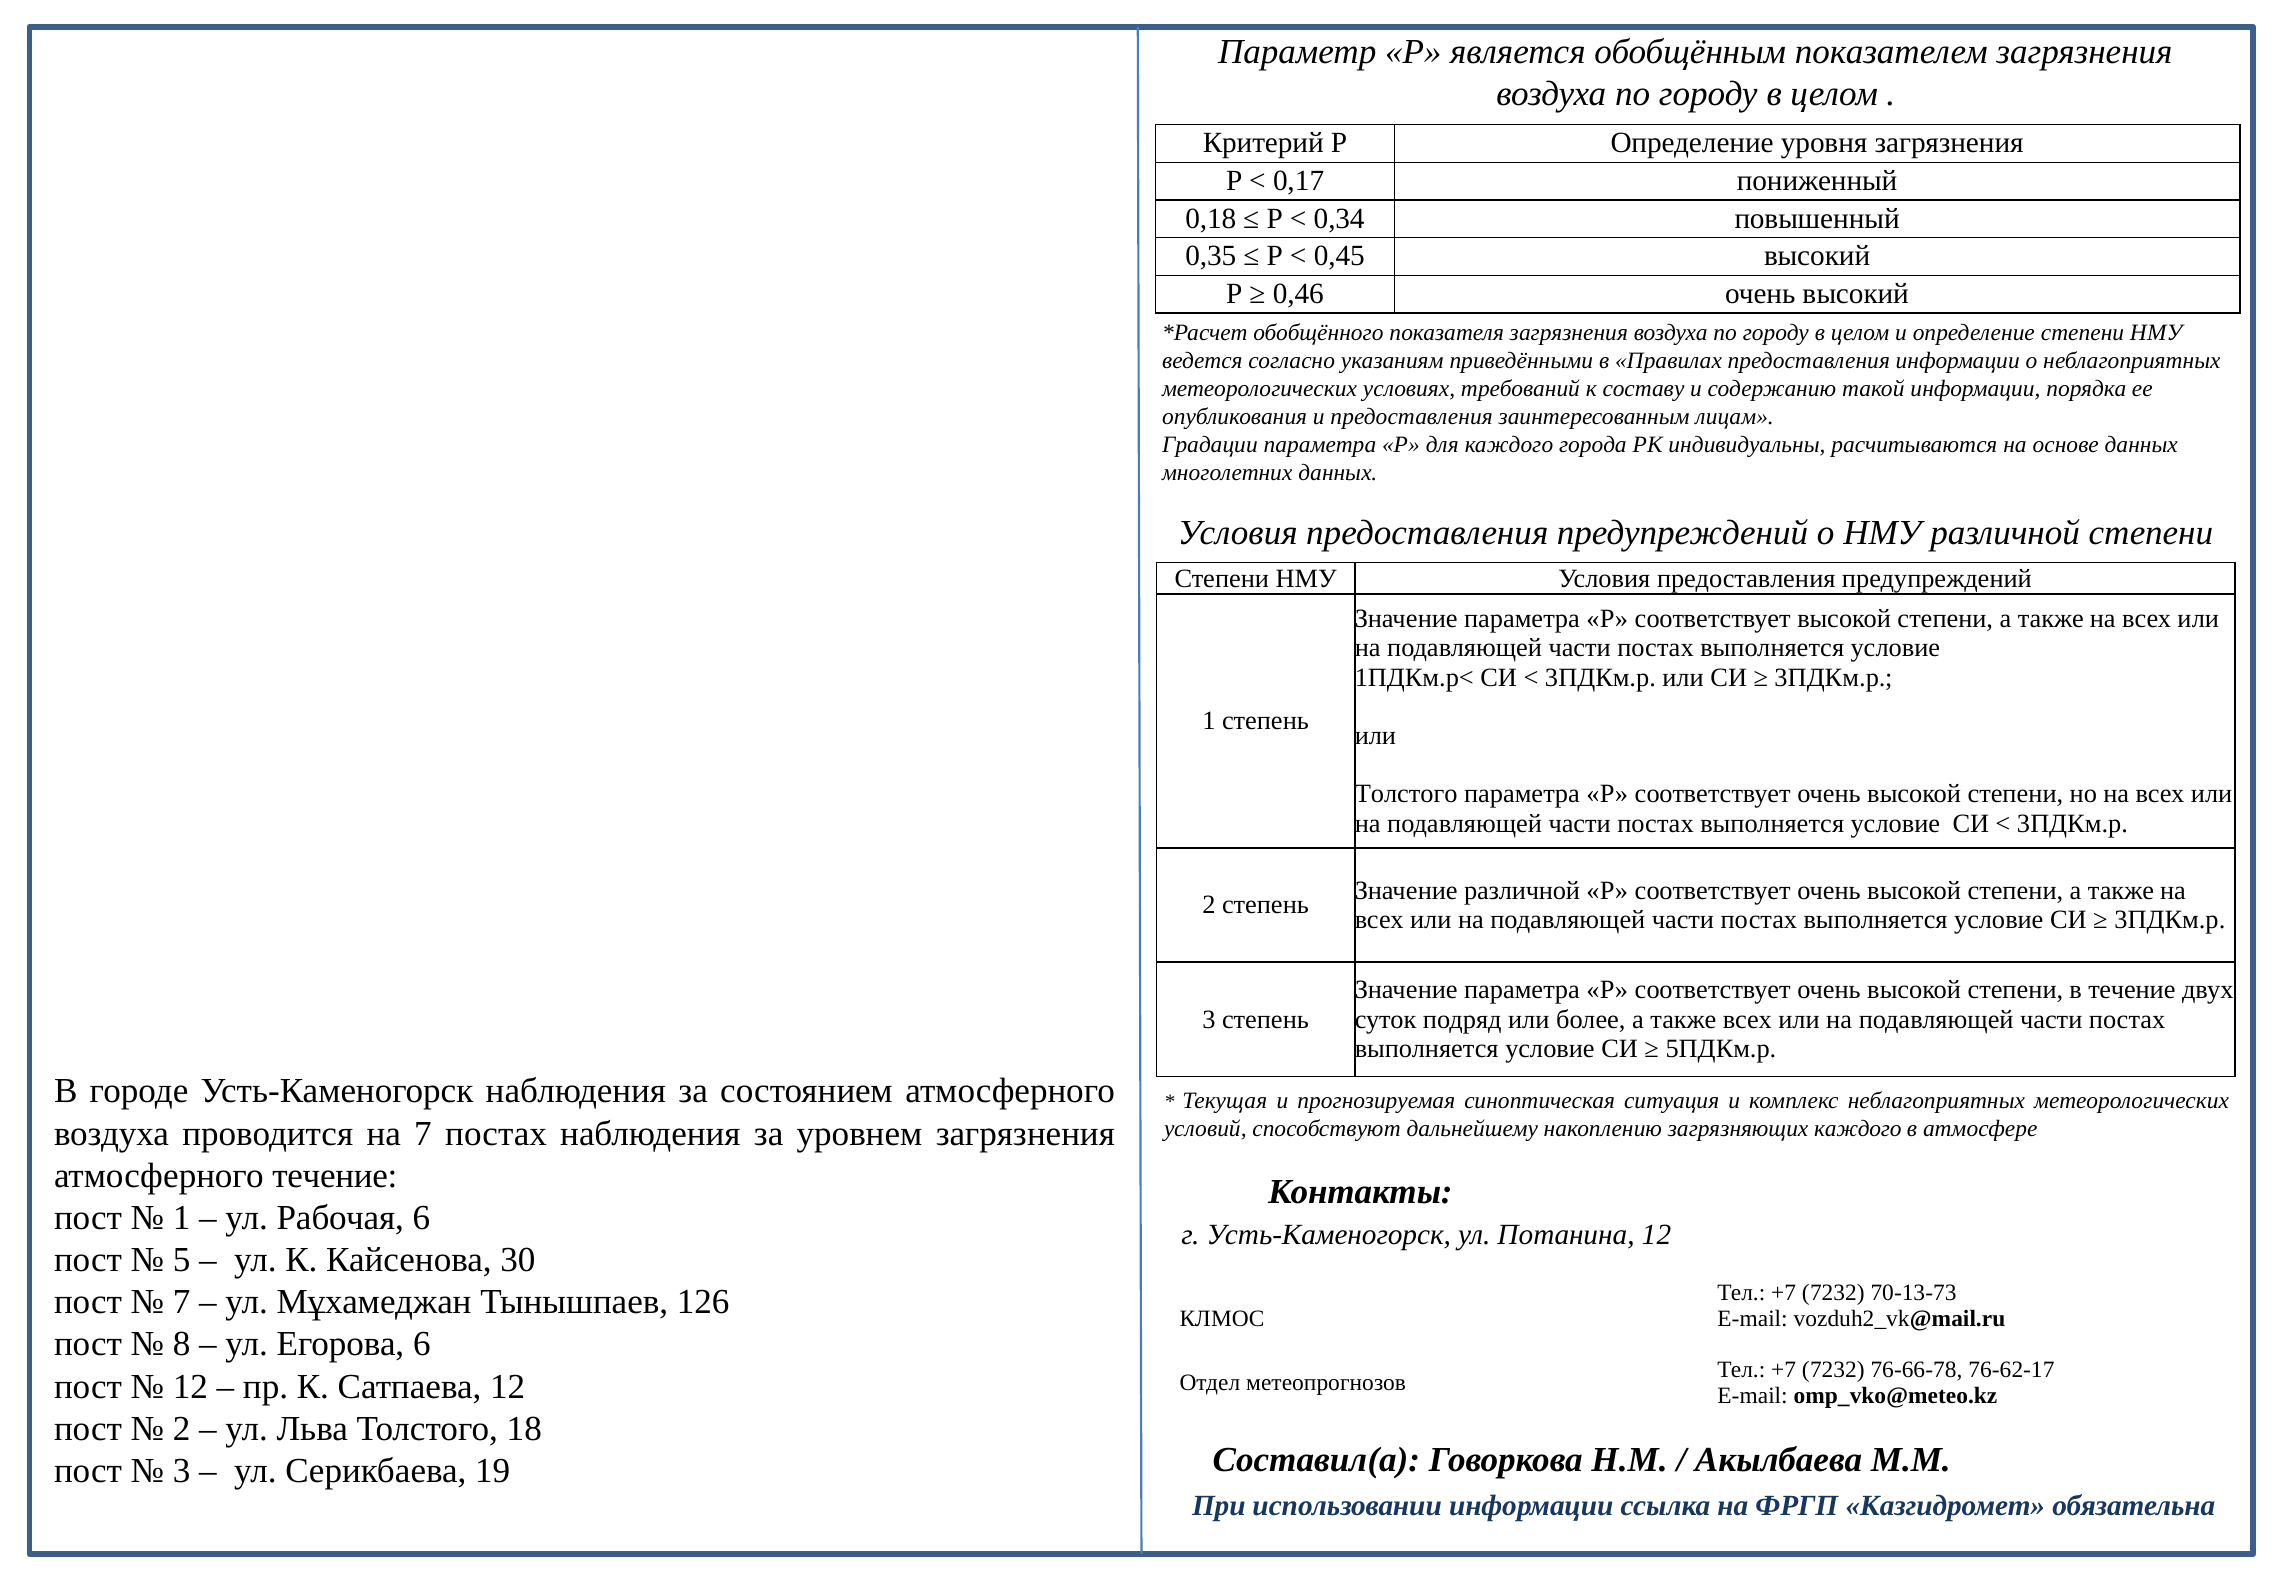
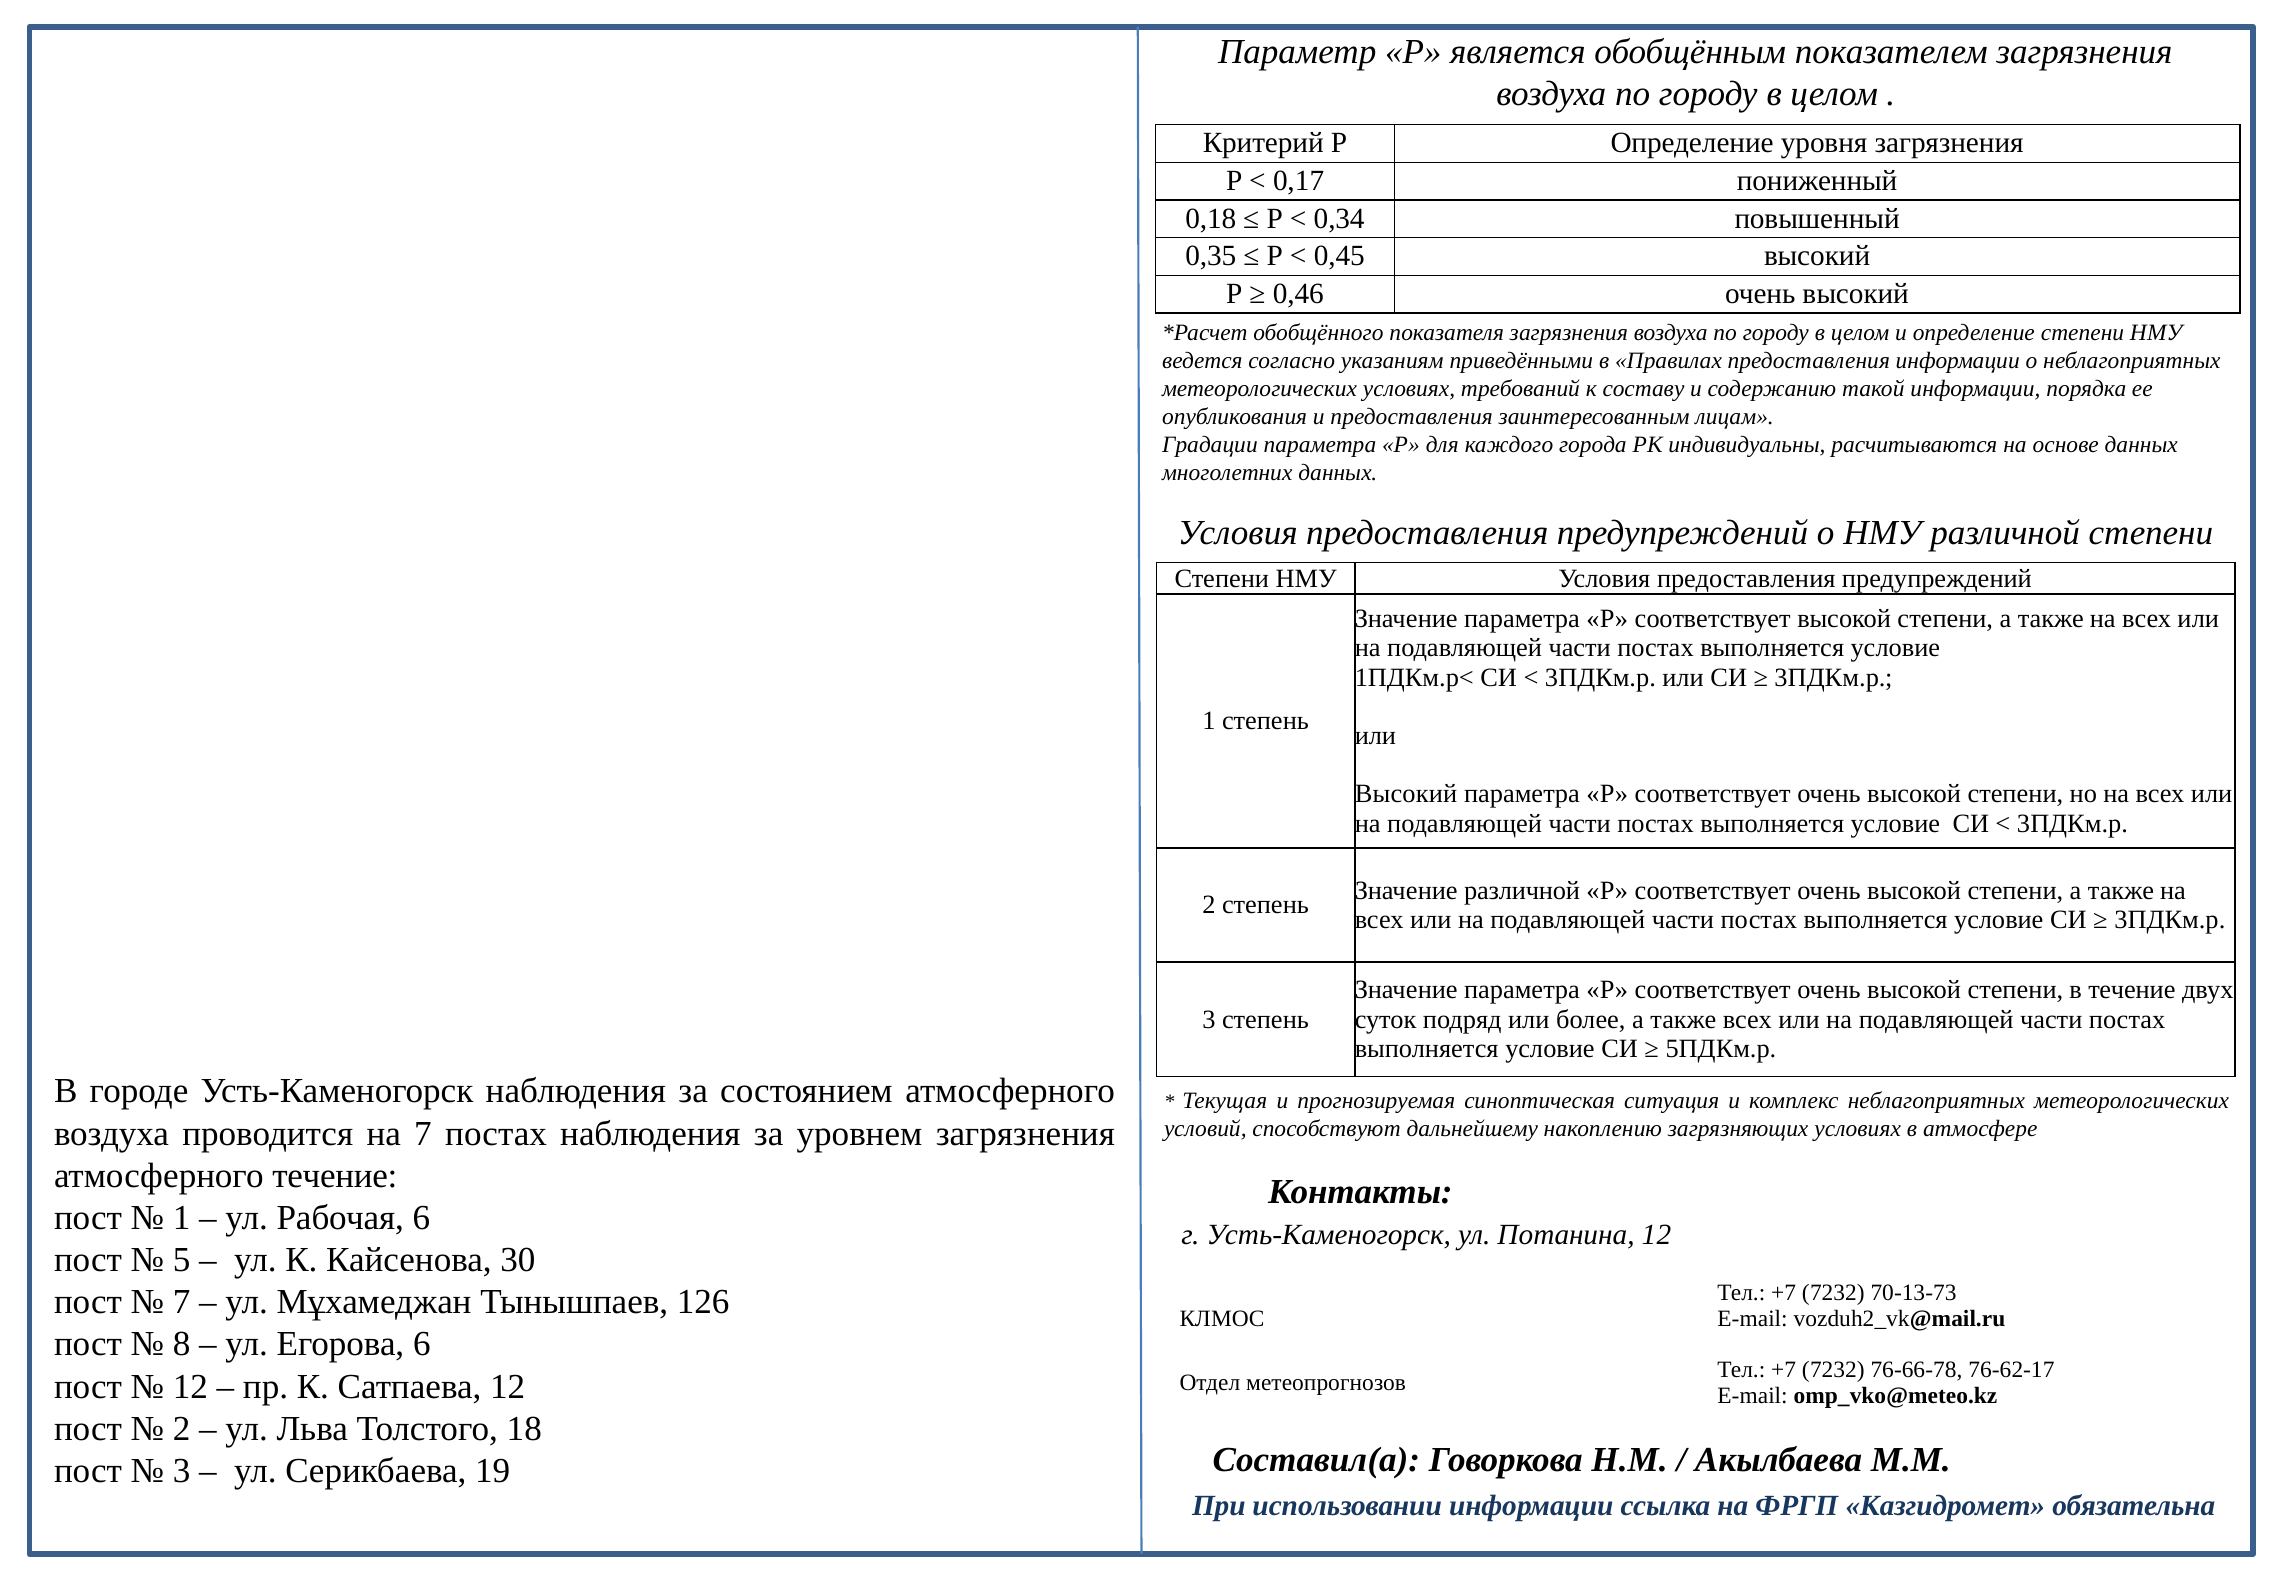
Толстого at (1406, 794): Толстого -> Высокий
загрязняющих каждого: каждого -> условиях
